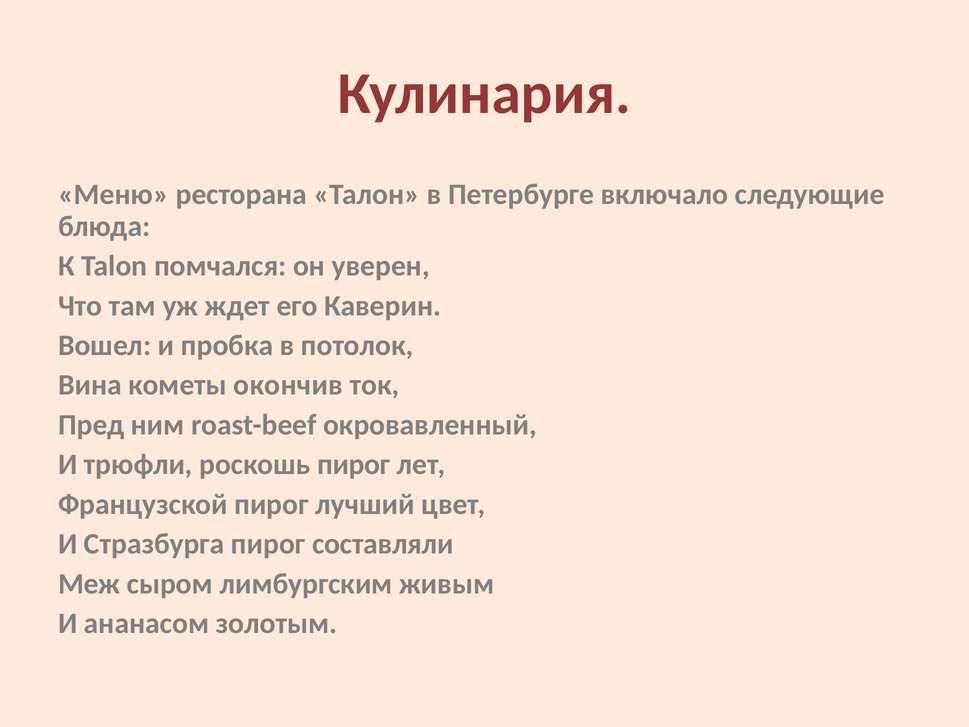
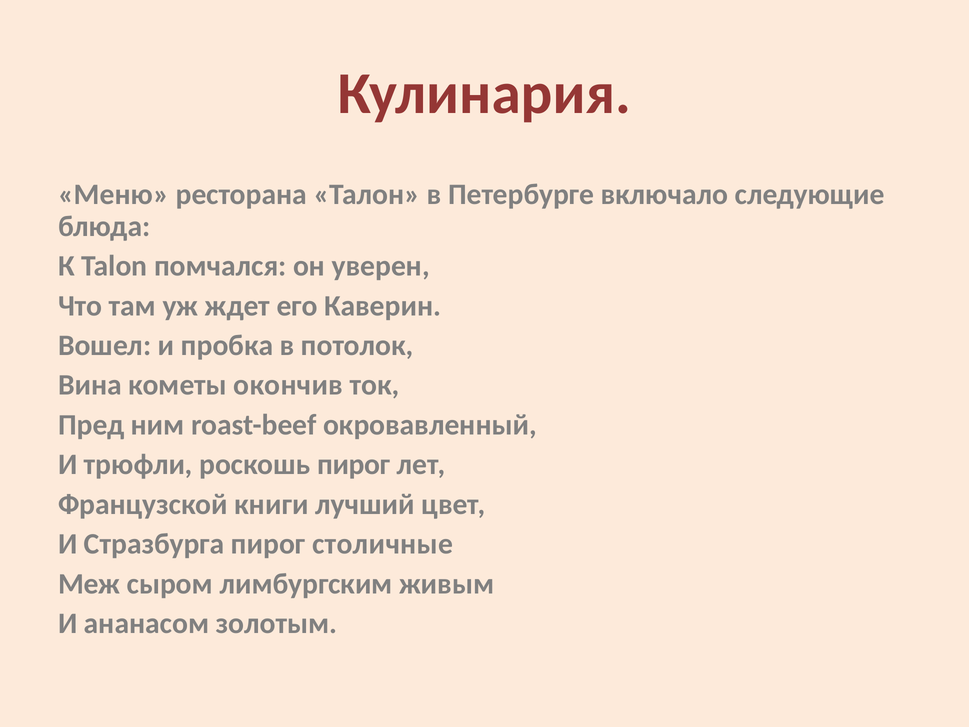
Французской пирог: пирог -> книги
составляли: составляли -> столичные
